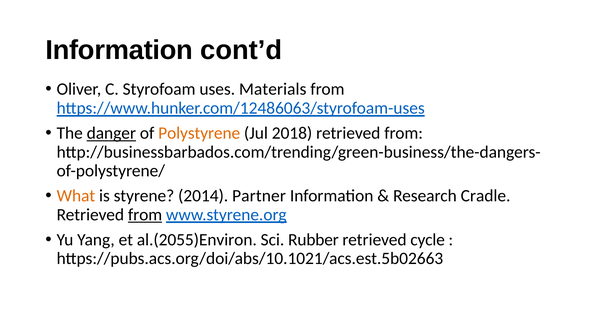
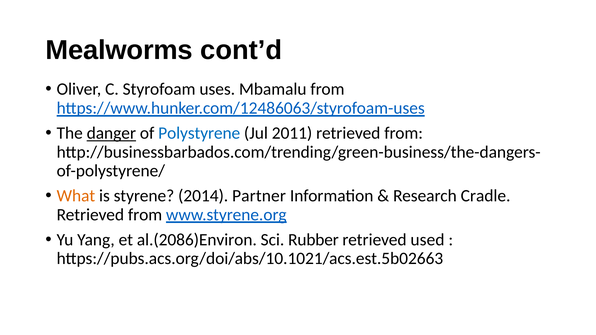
Information at (119, 50): Information -> Mealworms
Materials: Materials -> Mbamalu
Polystyrene colour: orange -> blue
2018: 2018 -> 2011
from at (145, 215) underline: present -> none
al.(2055)Environ: al.(2055)Environ -> al.(2086)Environ
cycle: cycle -> used
